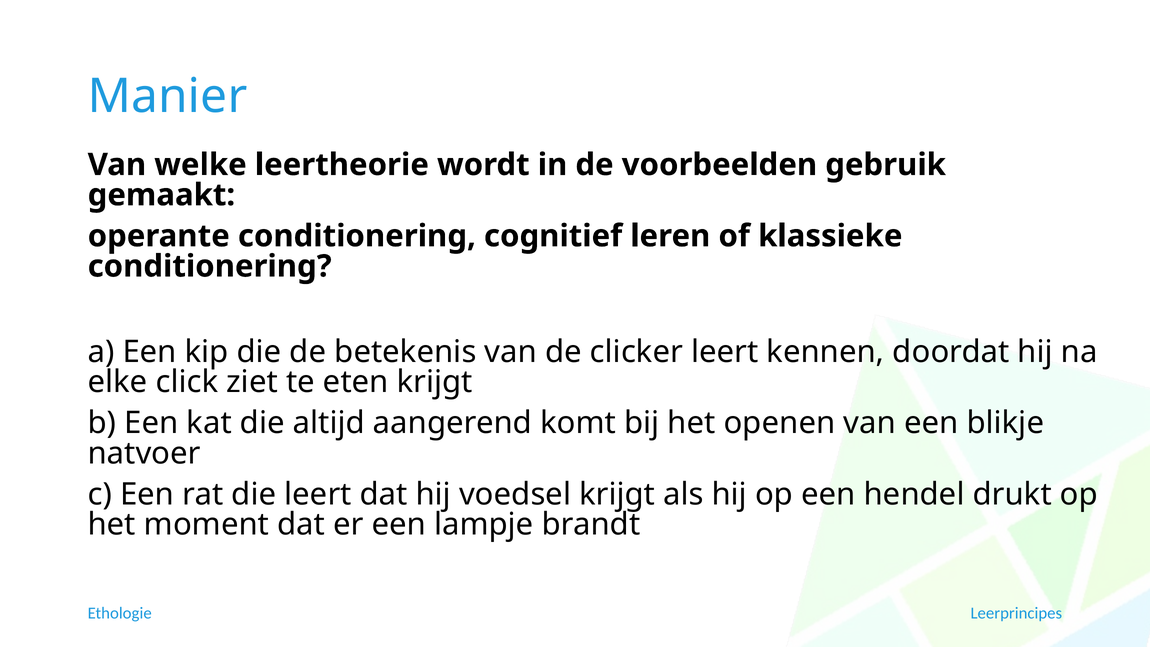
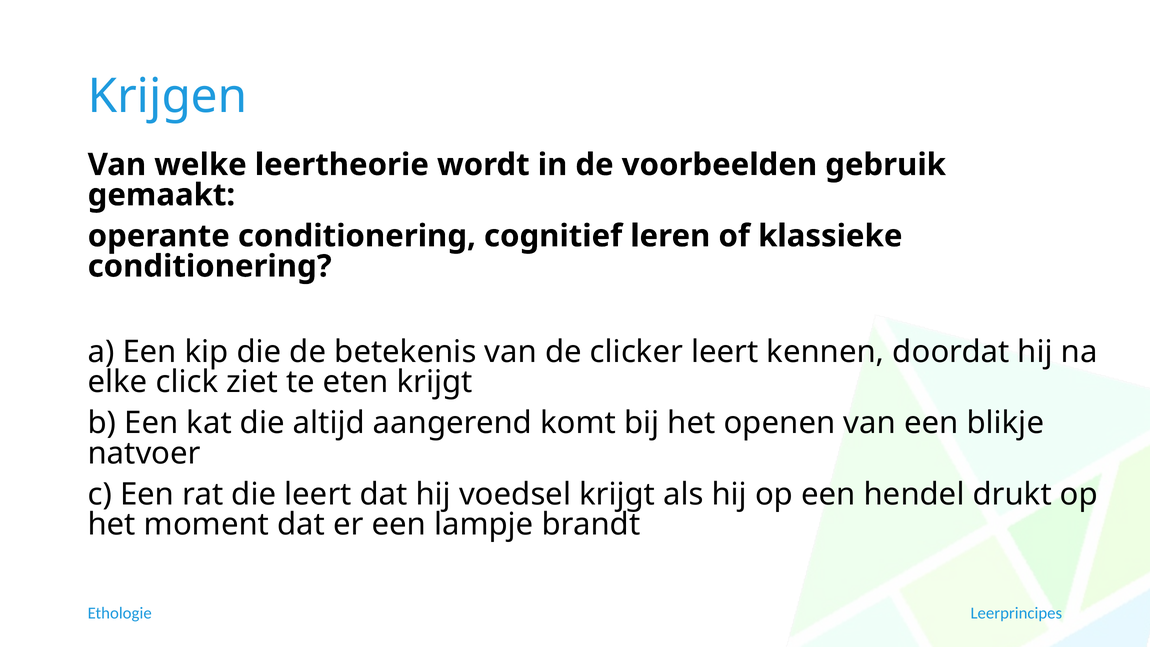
Manier: Manier -> Krijgen
